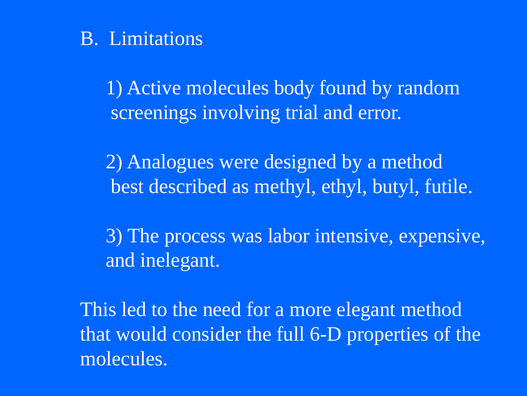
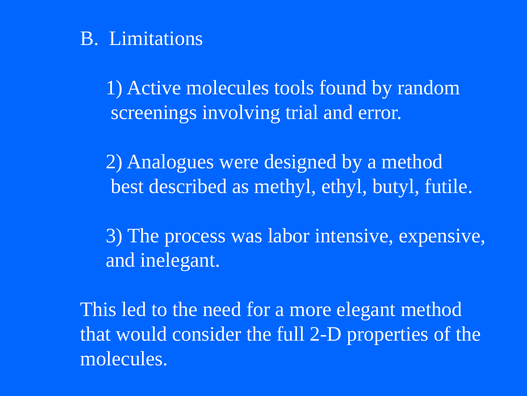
body: body -> tools
6-D: 6-D -> 2-D
